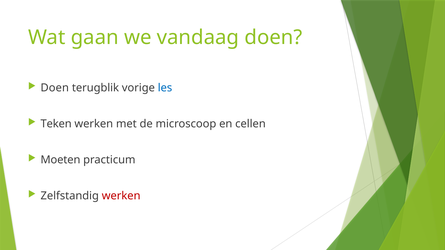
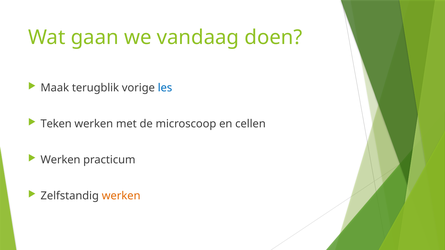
Doen at (55, 88): Doen -> Maak
Moeten at (60, 160): Moeten -> Werken
werken at (121, 196) colour: red -> orange
